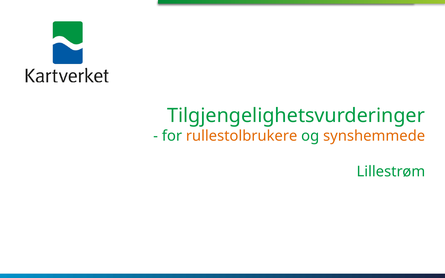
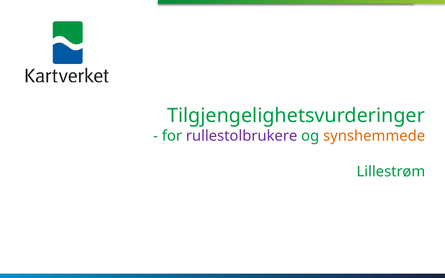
rullestolbrukere colour: orange -> purple
